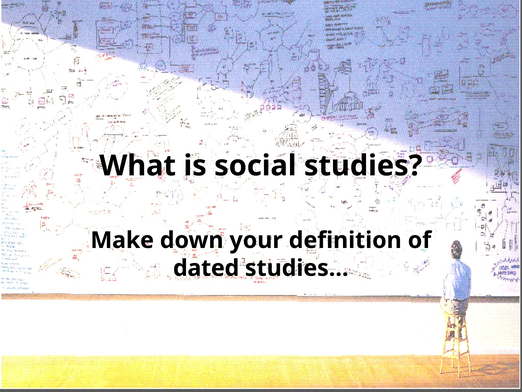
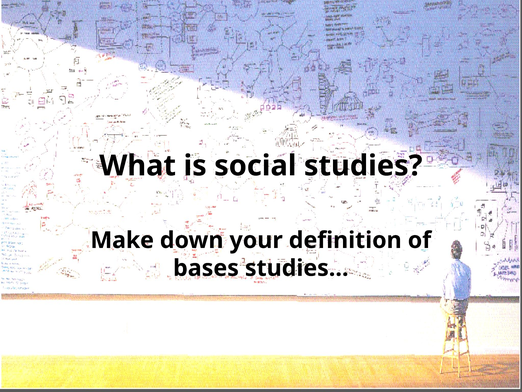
dated: dated -> bases
